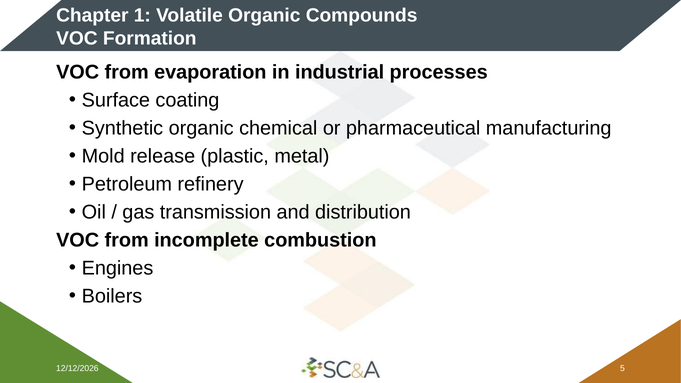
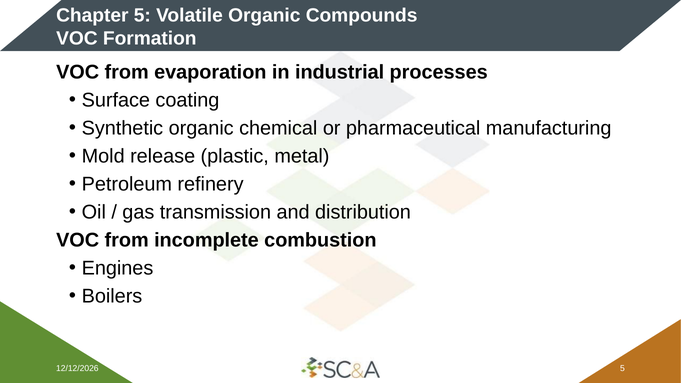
Chapter 1: 1 -> 5
